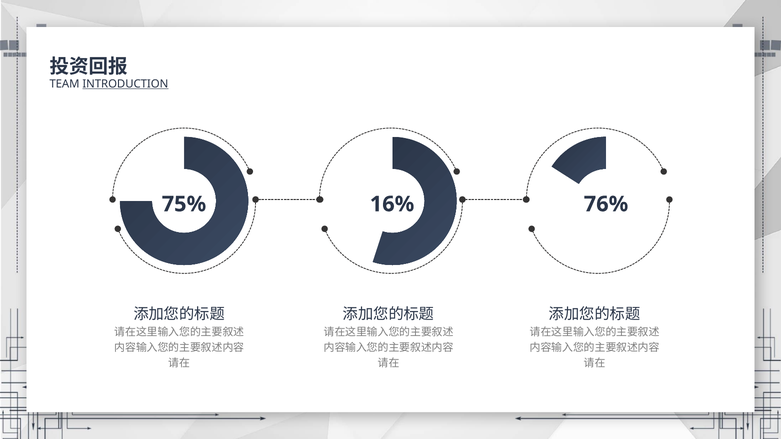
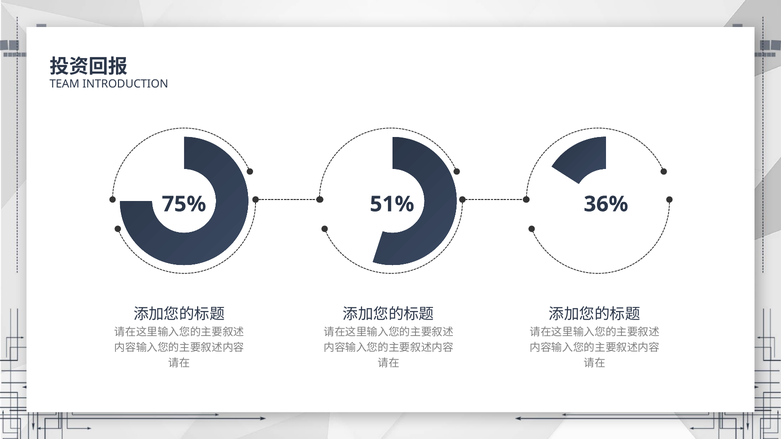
INTRODUCTION underline: present -> none
16%: 16% -> 51%
76%: 76% -> 36%
